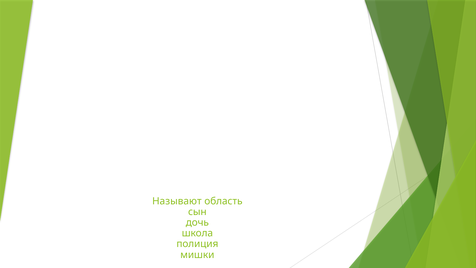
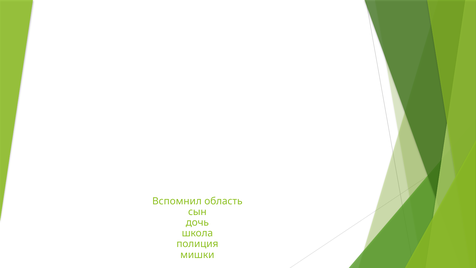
Называют: Называют -> Вспомнил
